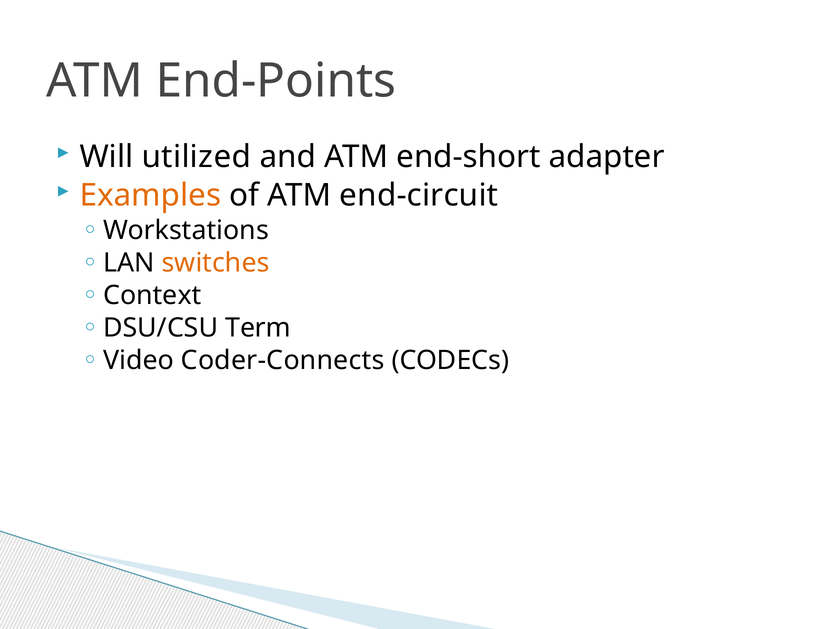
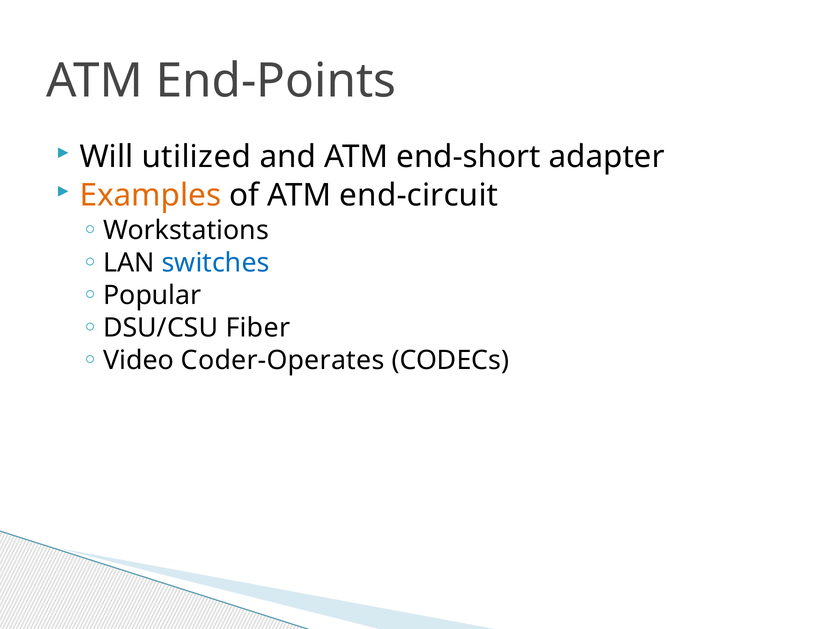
switches colour: orange -> blue
Context: Context -> Popular
Term: Term -> Fiber
Coder-Connects: Coder-Connects -> Coder-Operates
